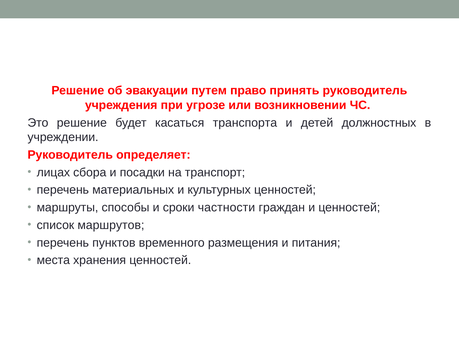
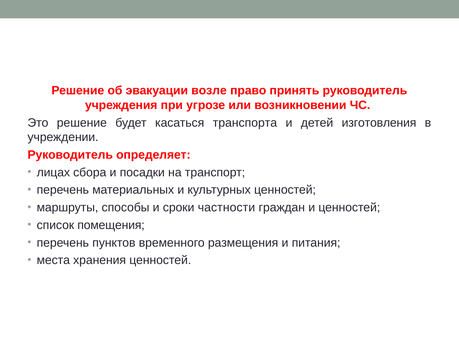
путем: путем -> возле
должностных: должностных -> изготовления
маршрутов: маршрутов -> помещения
